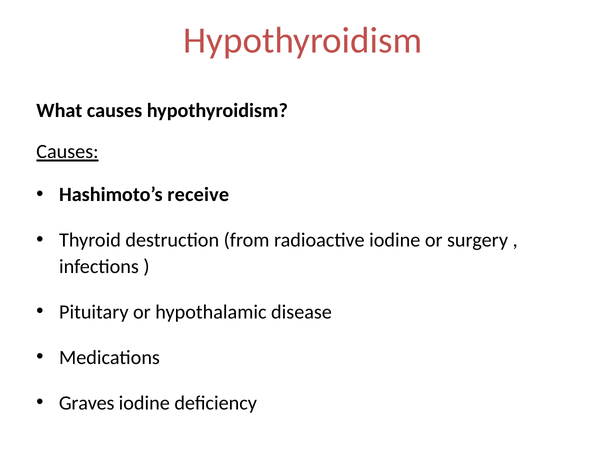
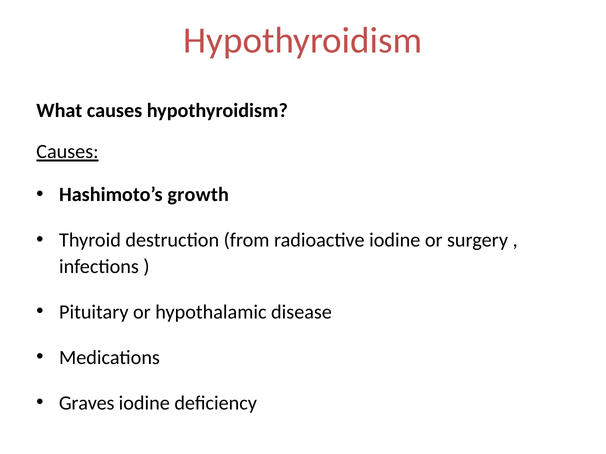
receive: receive -> growth
